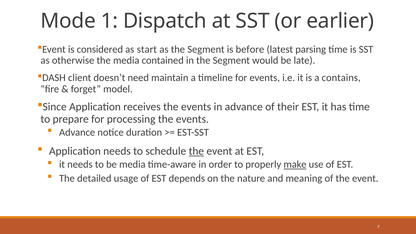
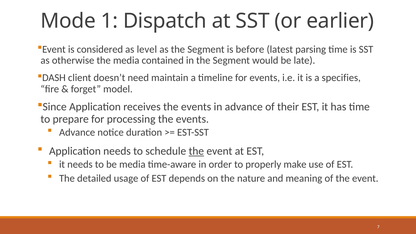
start: start -> level
contains: contains -> specifies
make underline: present -> none
